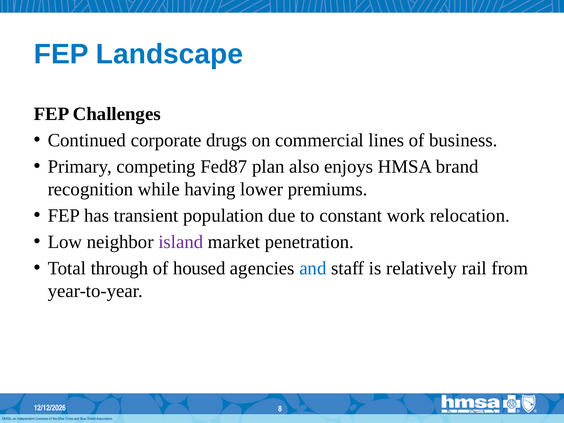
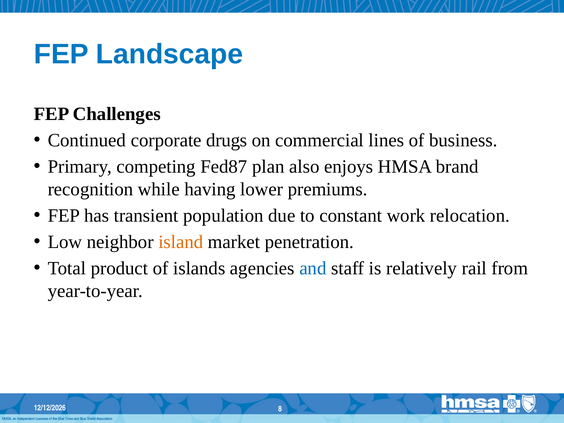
island colour: purple -> orange
through: through -> product
housed: housed -> islands
